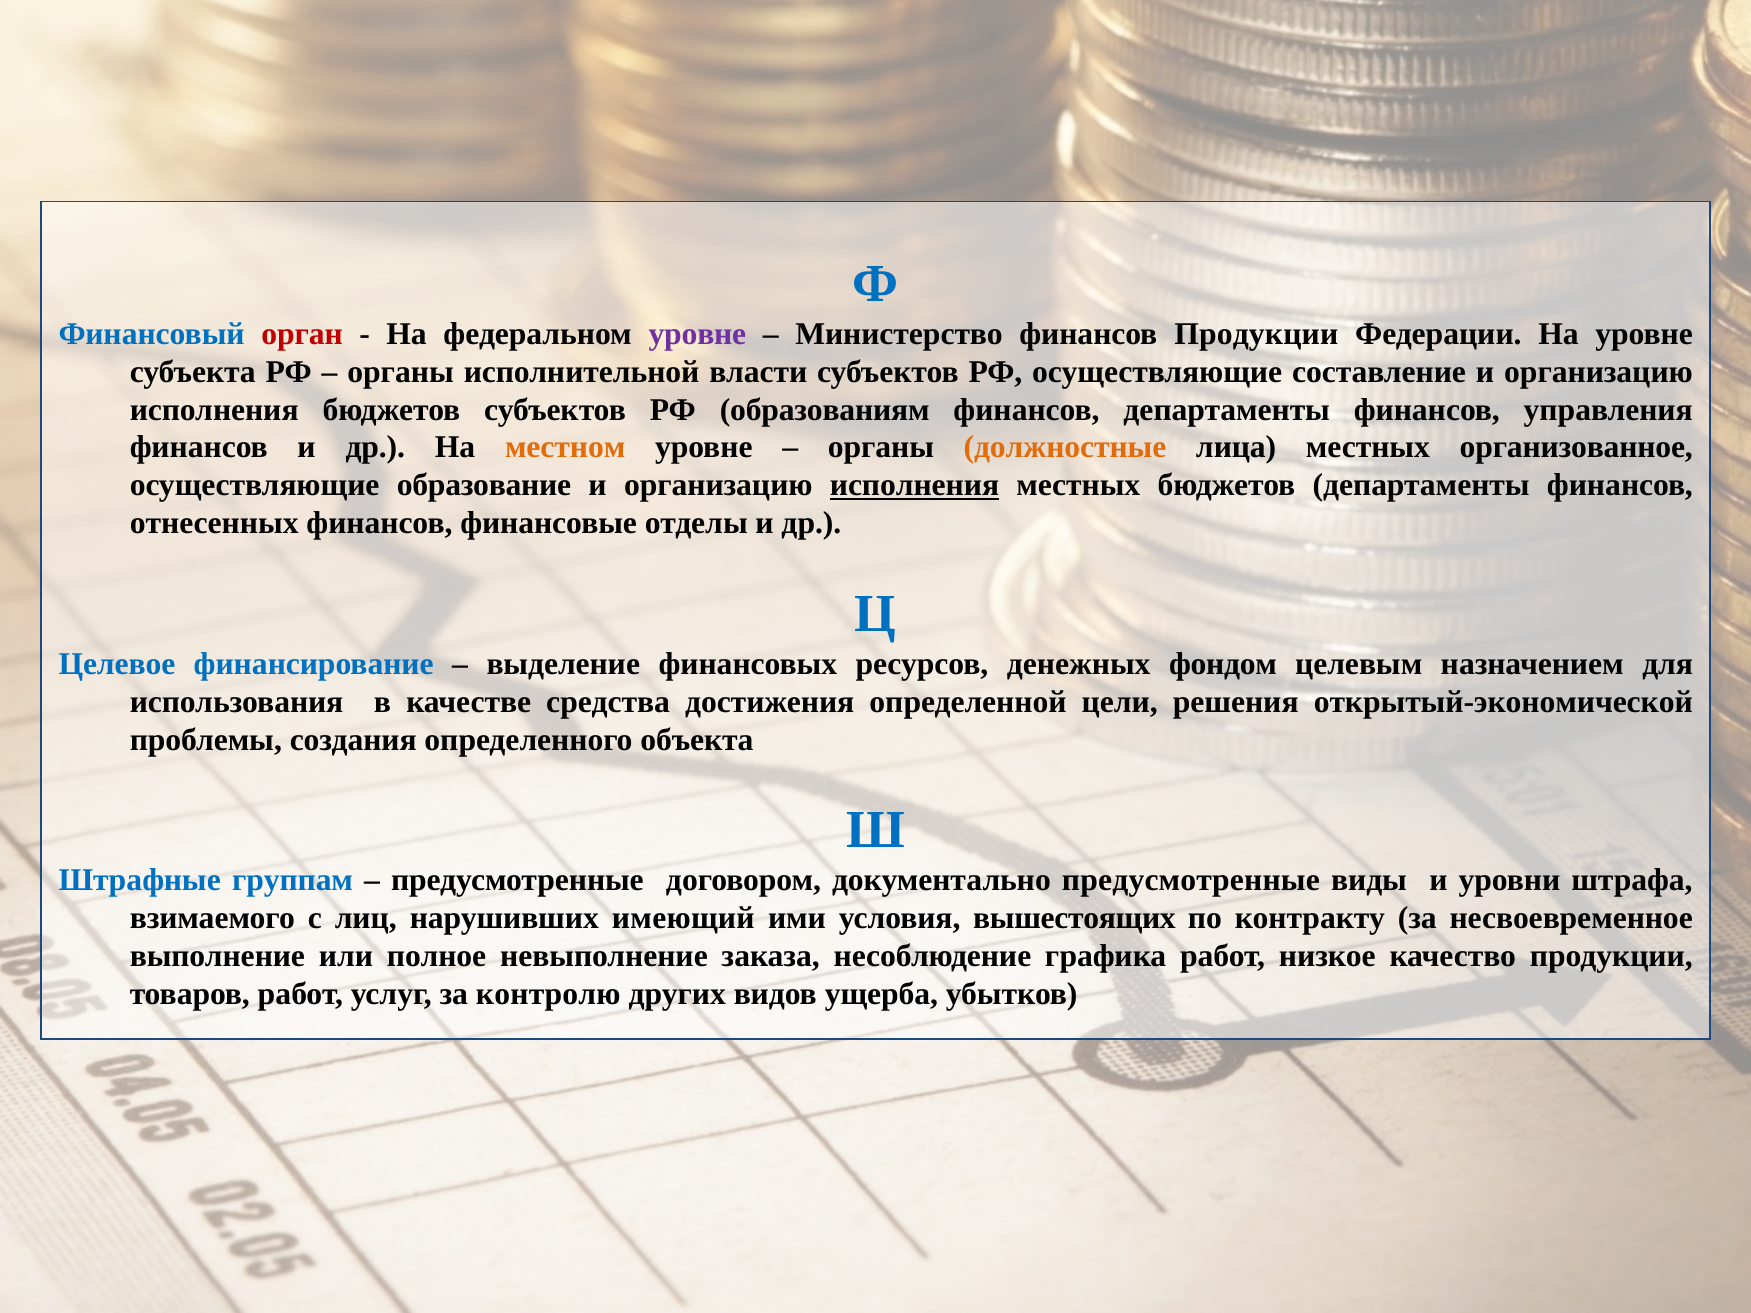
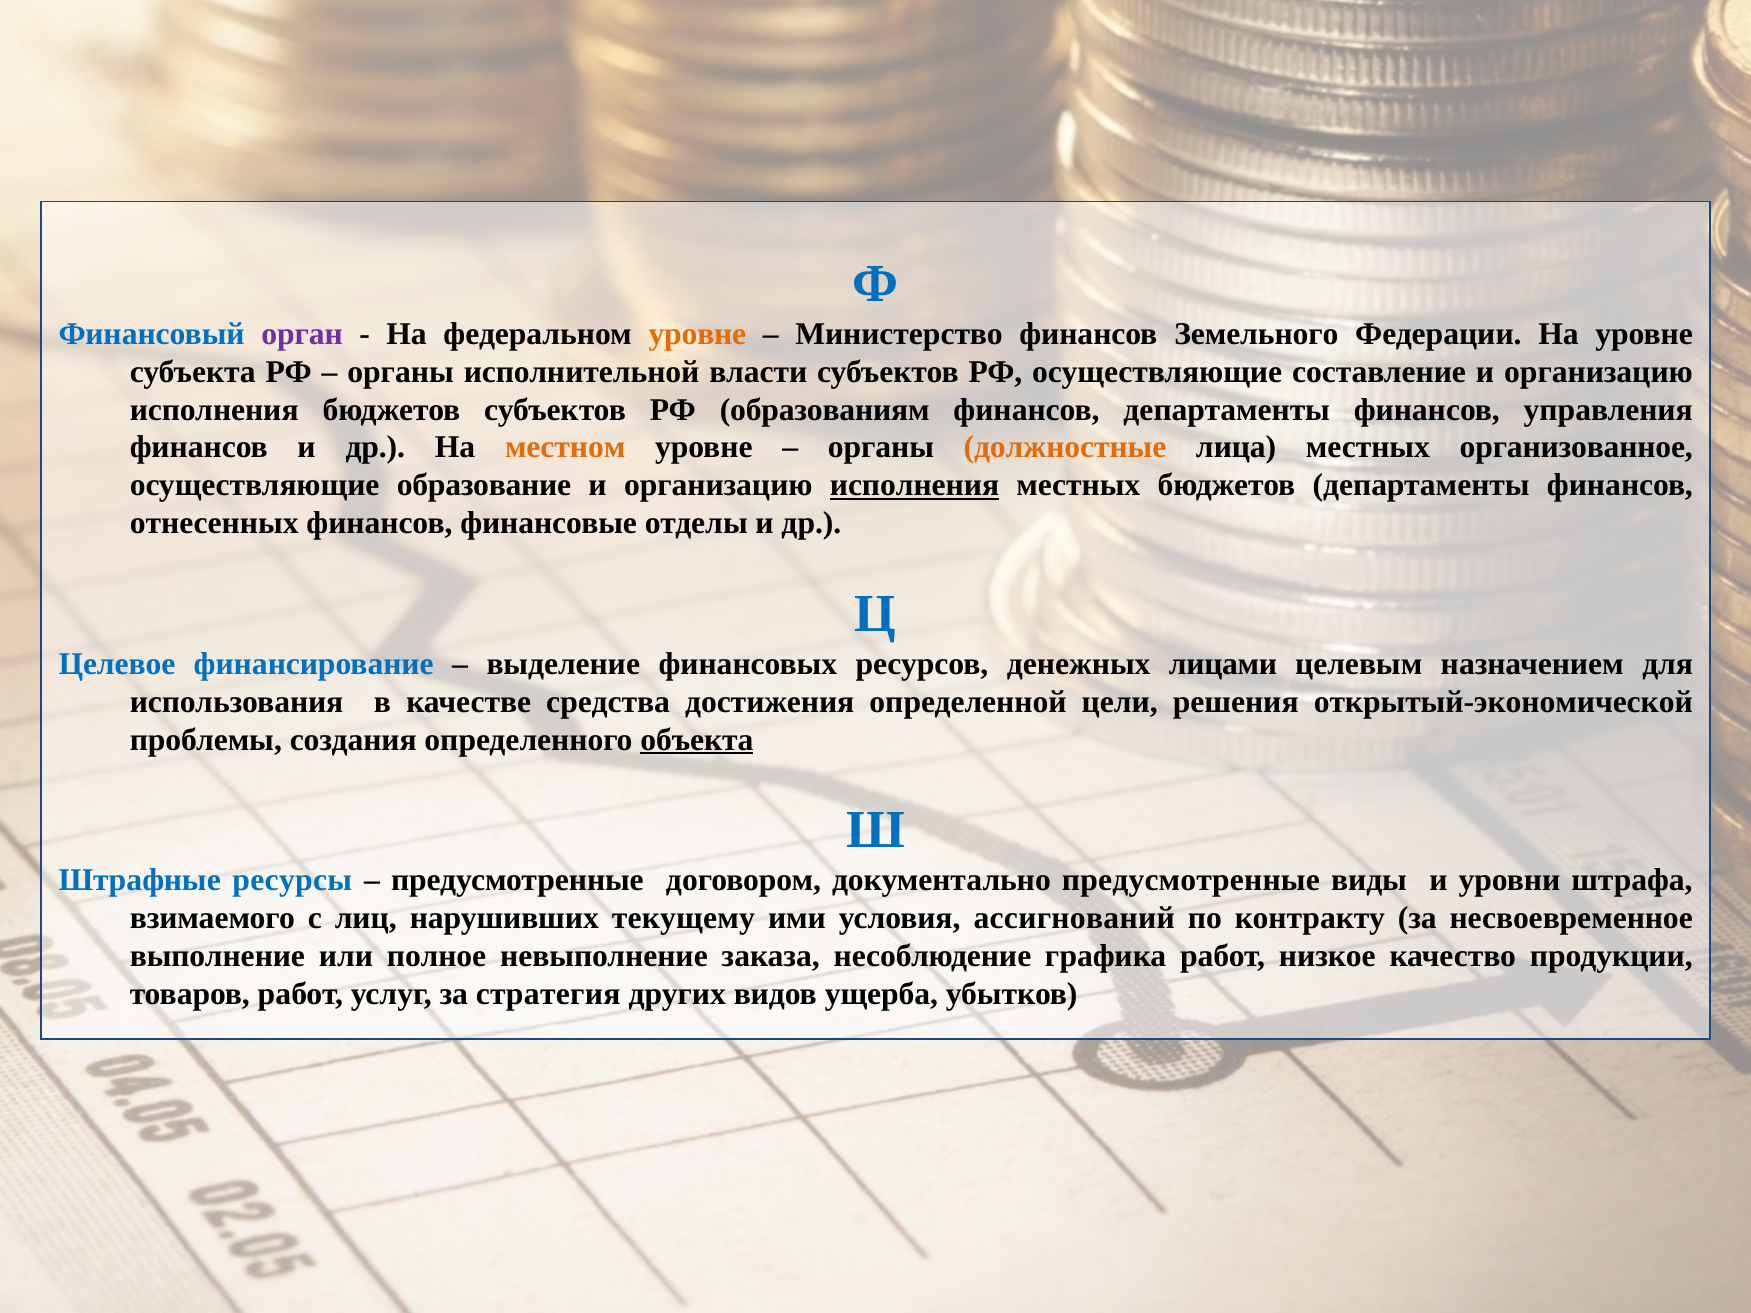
орган colour: red -> purple
уровне at (697, 334) colour: purple -> orange
финансов Продукции: Продукции -> Земельного
фондом: фондом -> лицами
объекта underline: none -> present
группам: группам -> ресурсы
имеющий: имеющий -> текущему
вышестоящих: вышестоящих -> ассигнований
контролю: контролю -> стратегия
